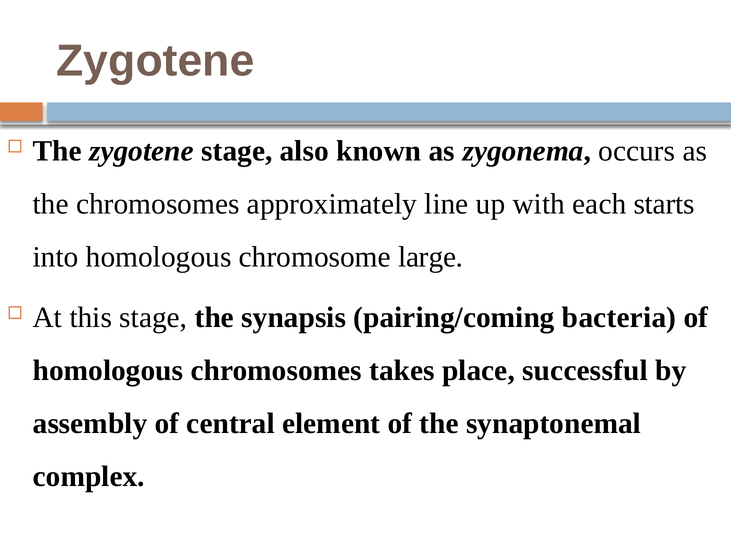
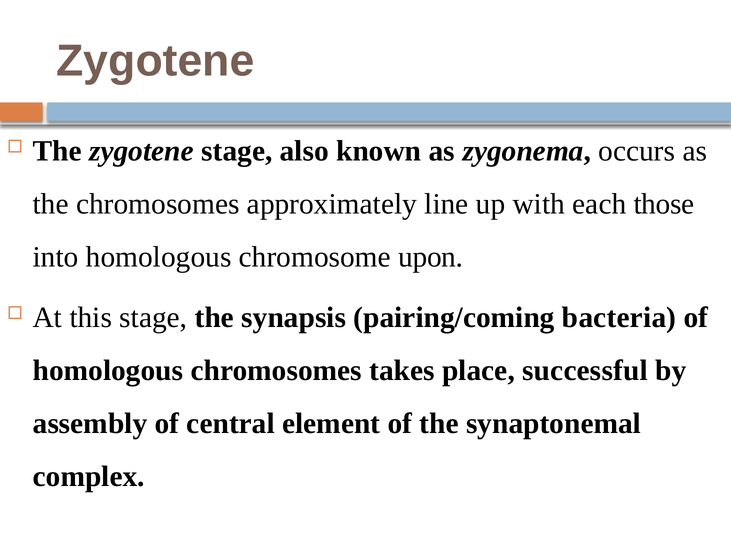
starts: starts -> those
large: large -> upon
